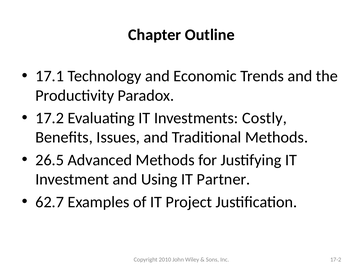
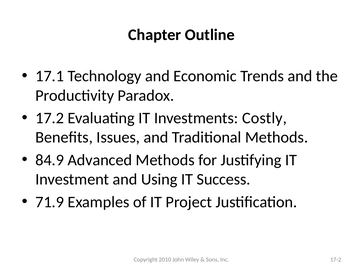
26.5: 26.5 -> 84.9
Partner: Partner -> Success
62.7: 62.7 -> 71.9
